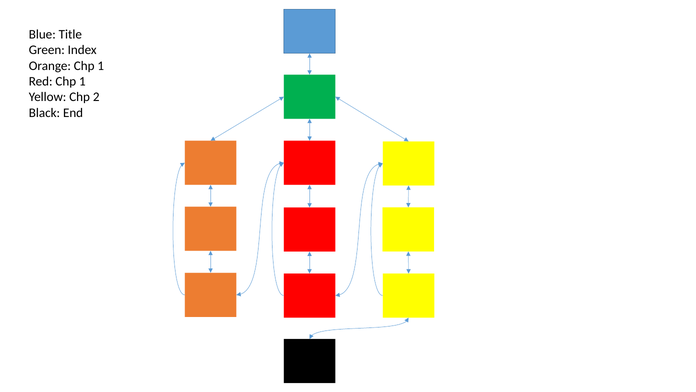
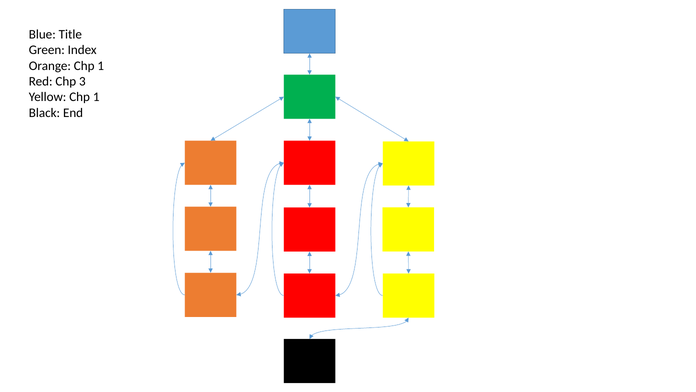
Red Chp 1: 1 -> 3
Yellow Chp 2: 2 -> 1
